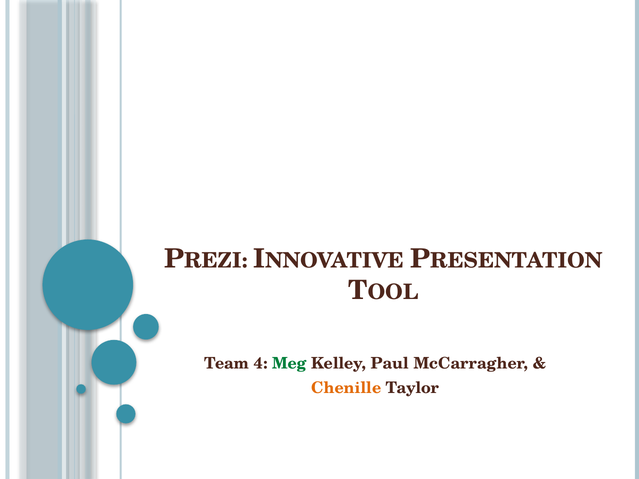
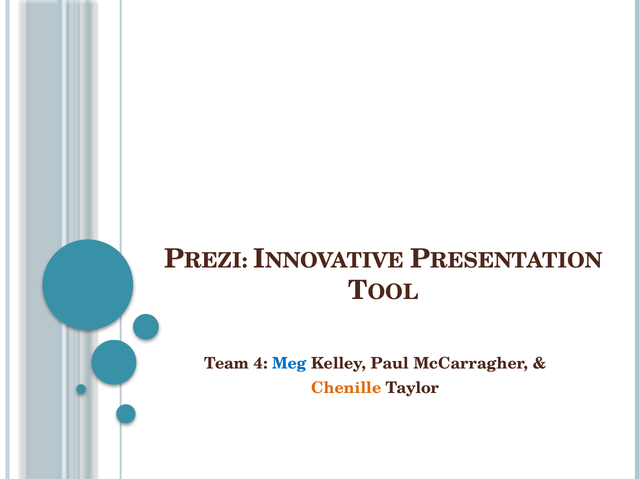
Meg colour: green -> blue
